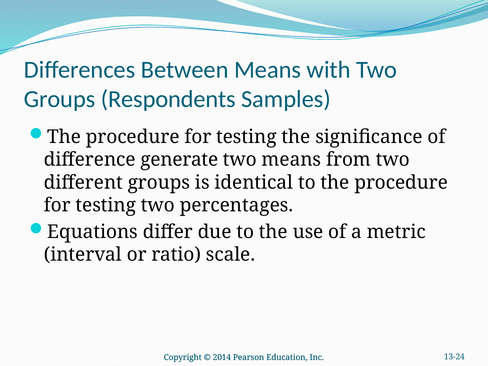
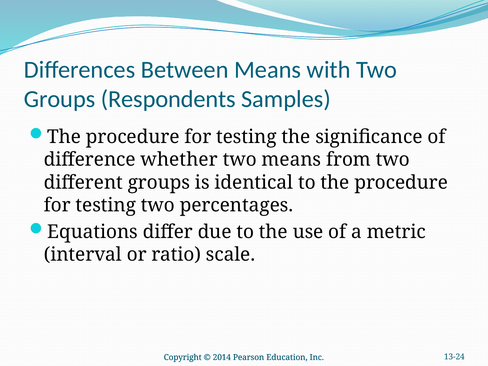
generate: generate -> whether
